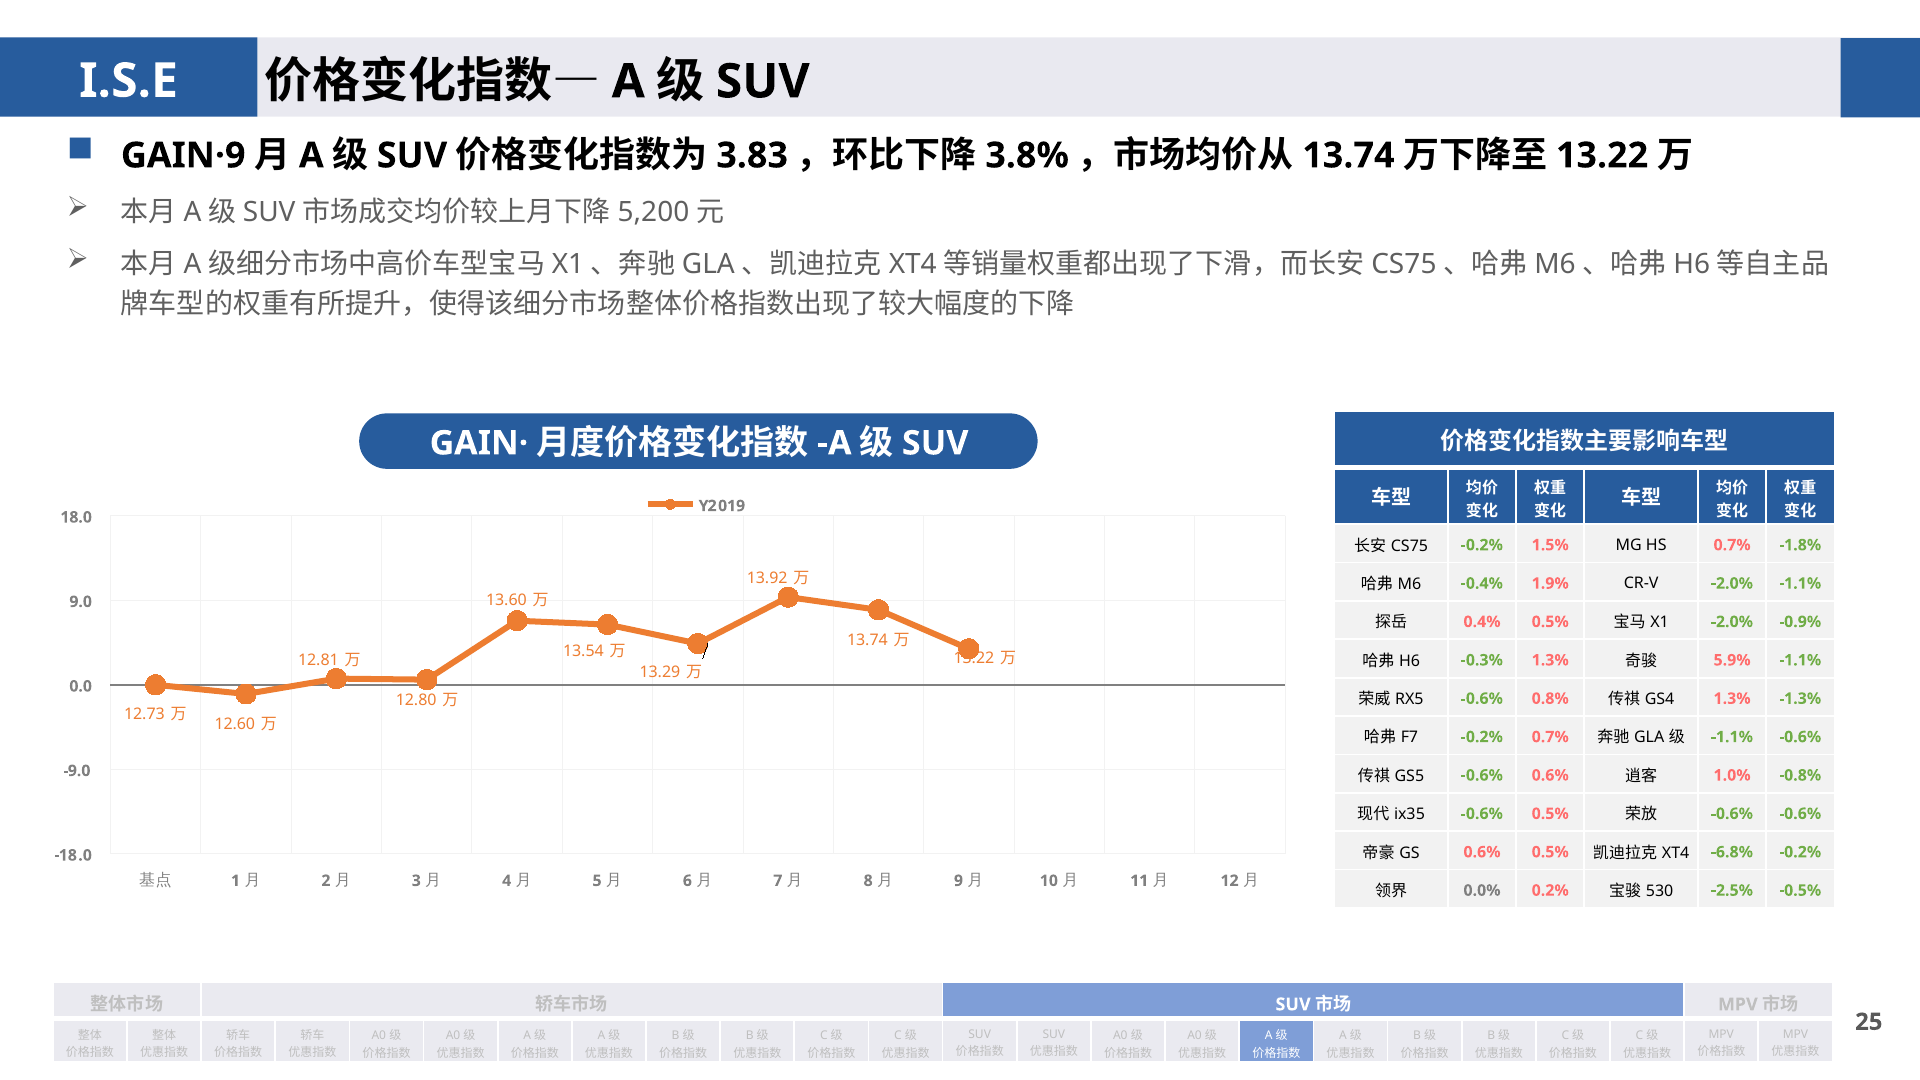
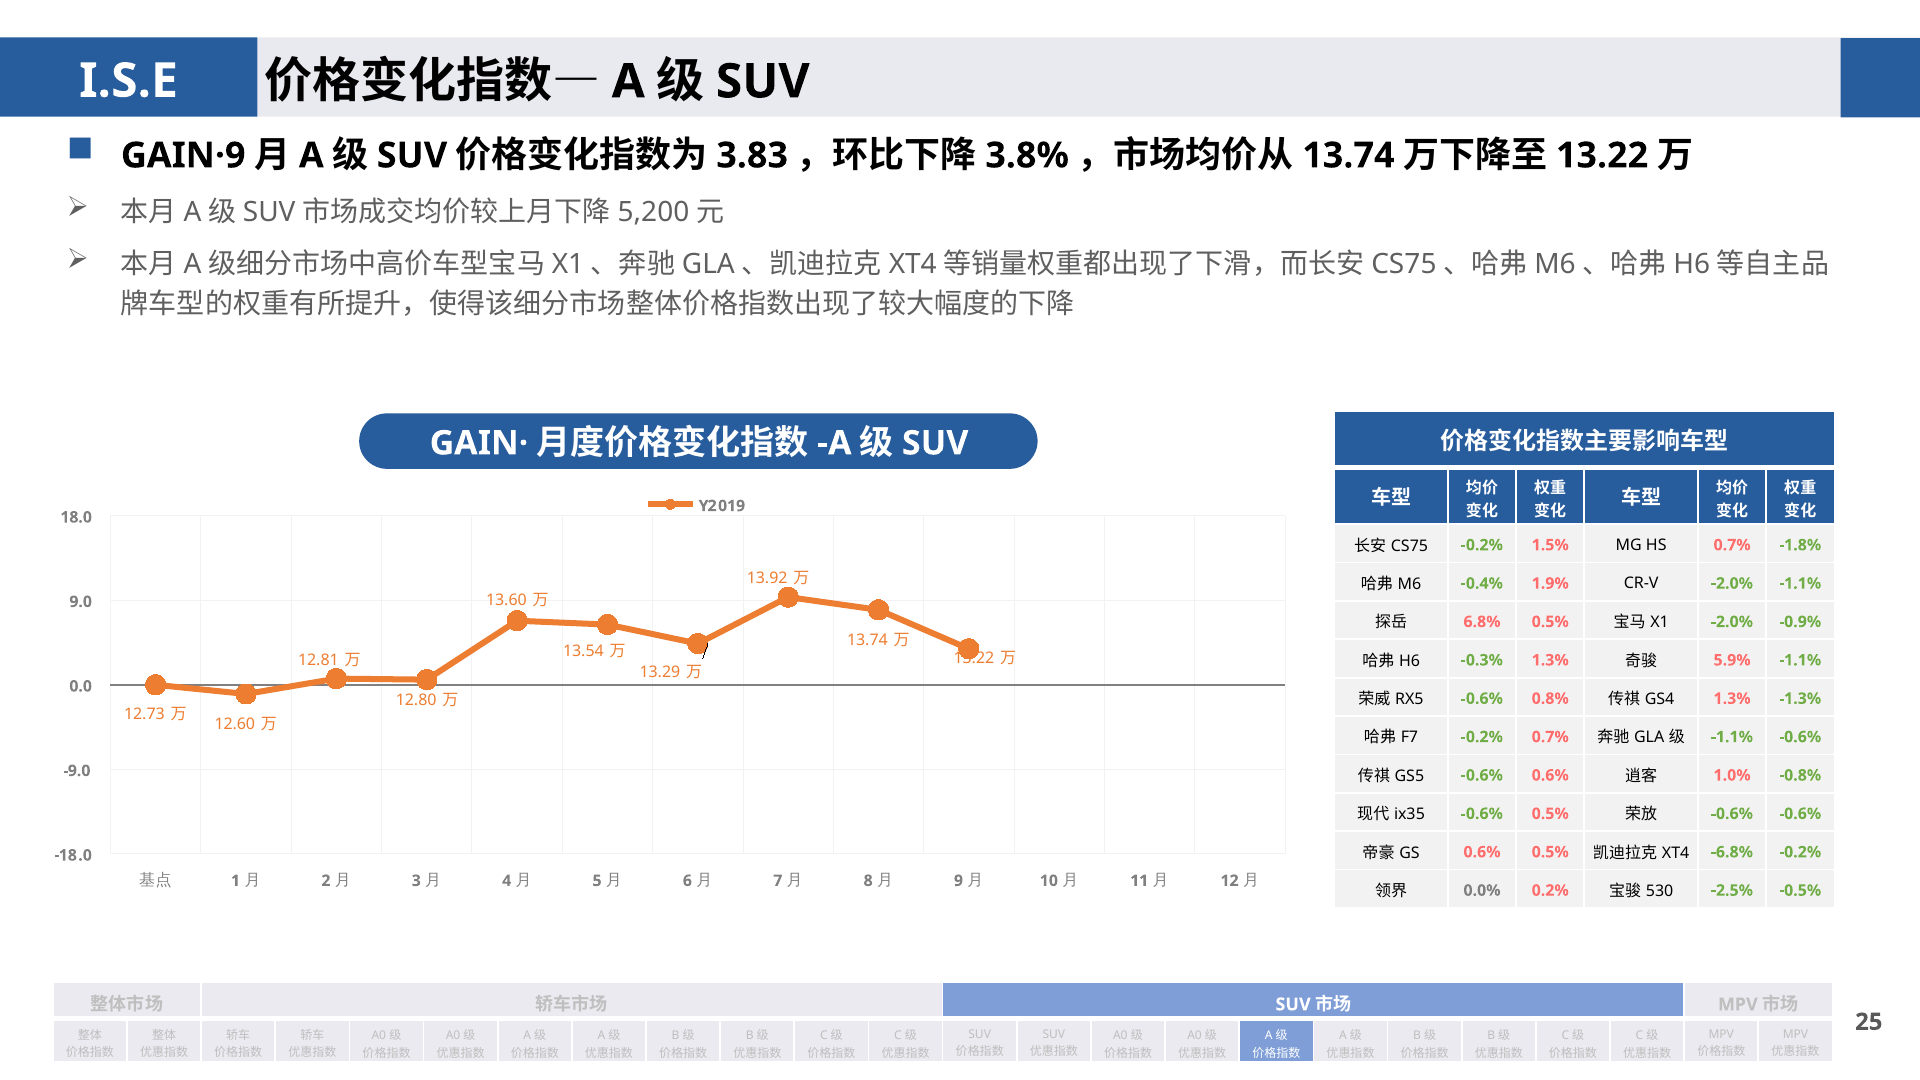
0.4%: 0.4% -> 6.8%
